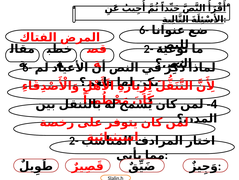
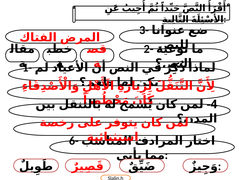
6- at (144, 30): 6- -> 3-
6- at (27, 67): 6- -> 1-
2- at (74, 140): 2- -> 6-
